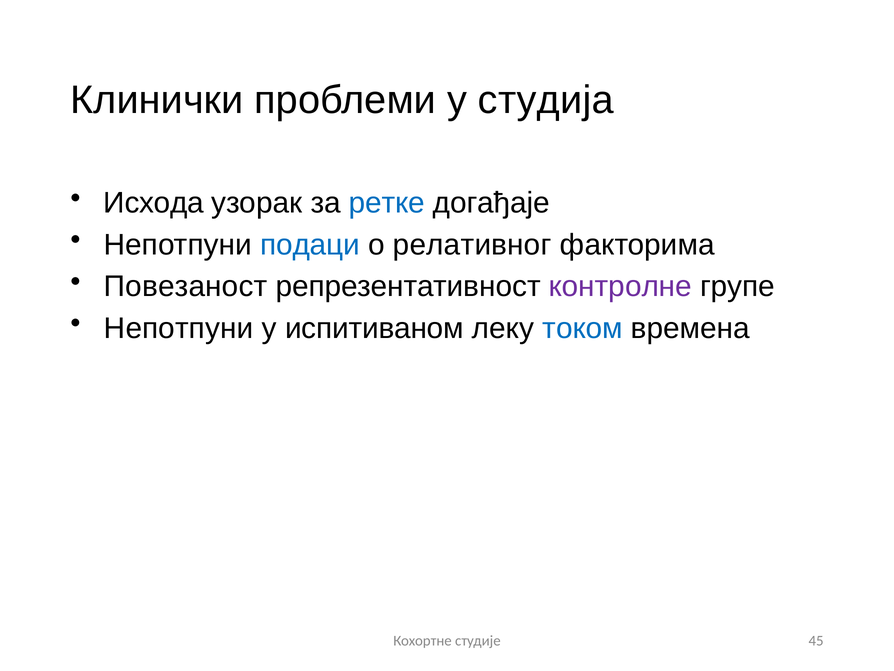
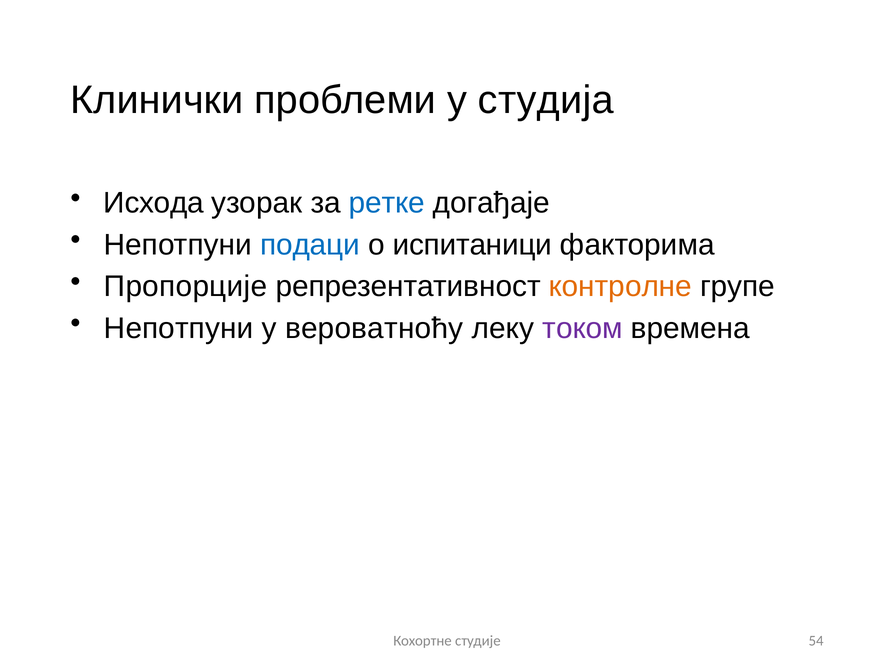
релативног: релативног -> испитаници
Повезаност: Повезаност -> Пропорције
контролне colour: purple -> orange
испитиваном: испитиваном -> вероватноћу
током colour: blue -> purple
45: 45 -> 54
